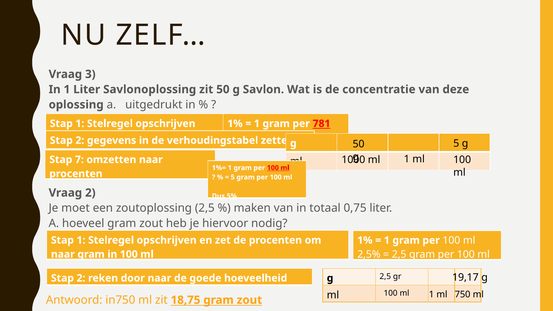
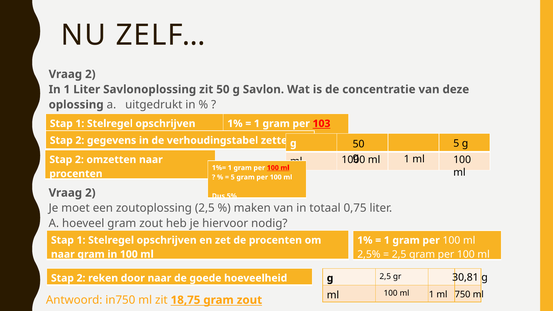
3 at (90, 74): 3 -> 2
781: 781 -> 103
7 at (79, 160): 7 -> 2
19,17: 19,17 -> 30,81
